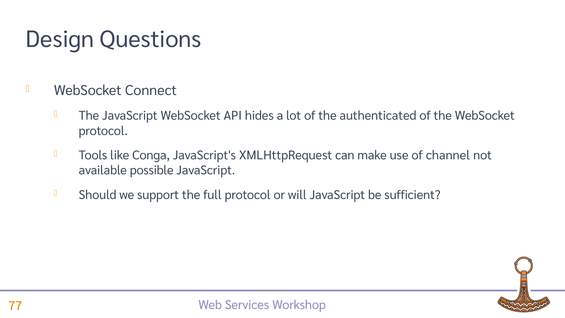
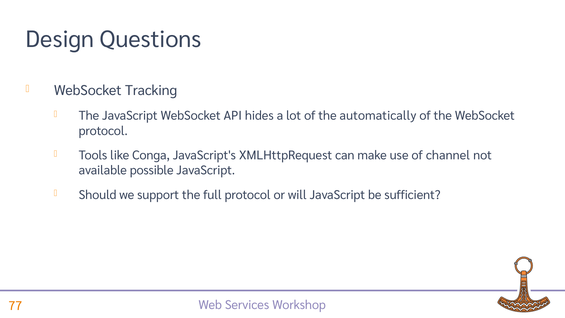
Connect: Connect -> Tracking
authenticated: authenticated -> automatically
